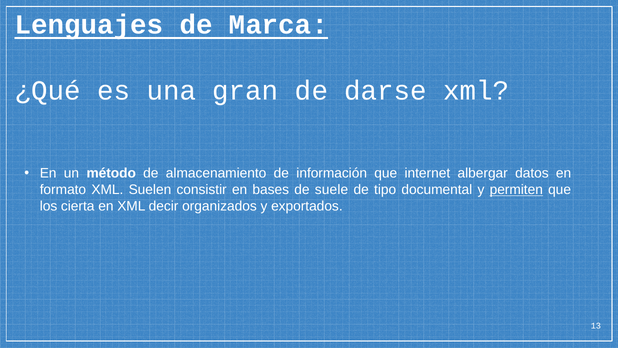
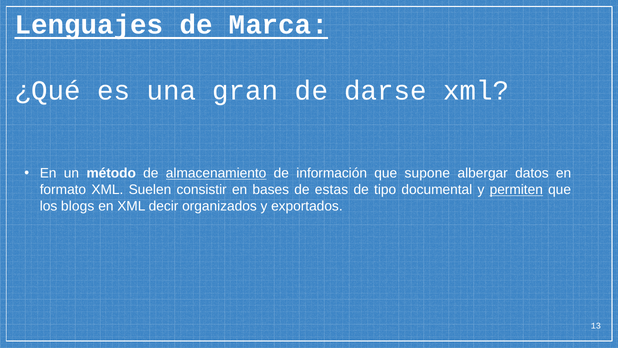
almacenamiento underline: none -> present
internet: internet -> supone
suele: suele -> estas
cierta: cierta -> blogs
